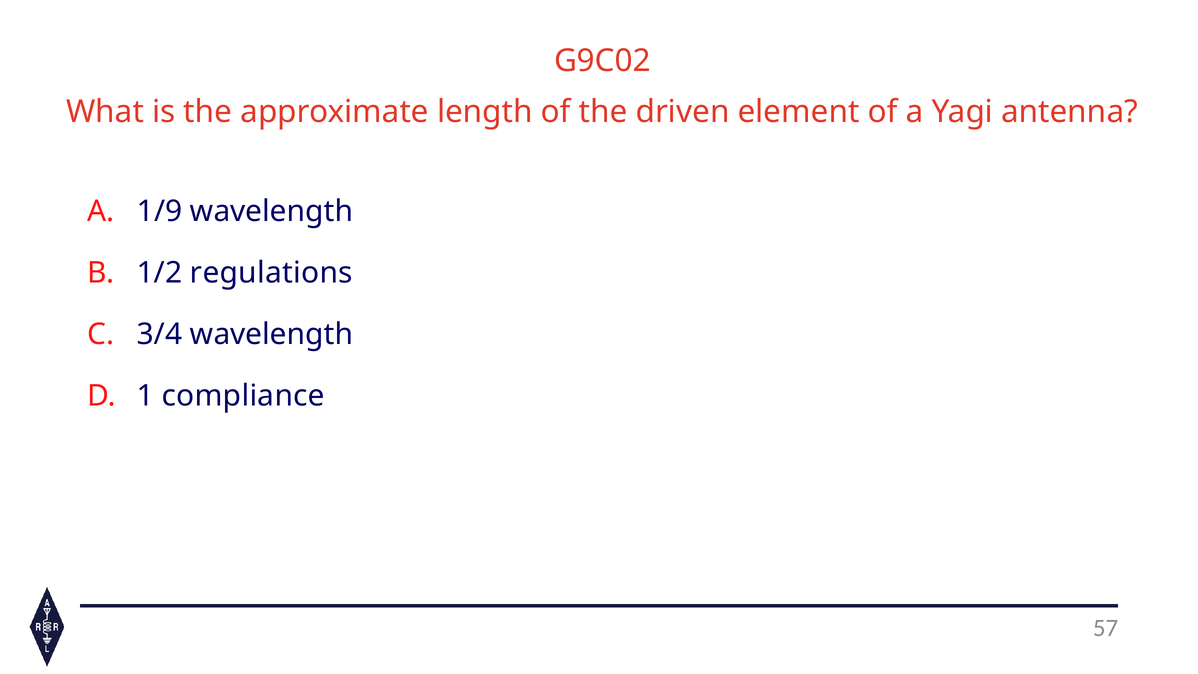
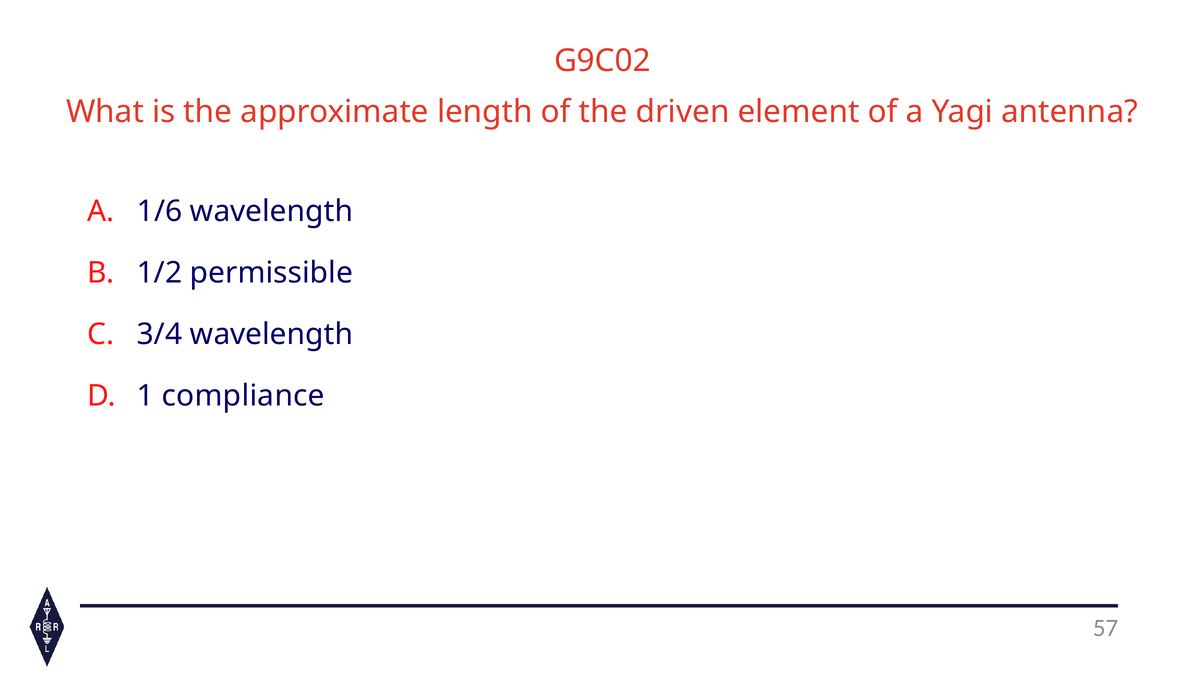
1/9: 1/9 -> 1/6
regulations: regulations -> permissible
